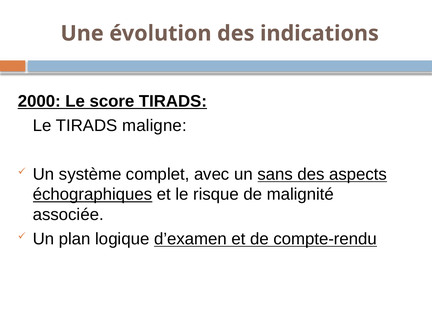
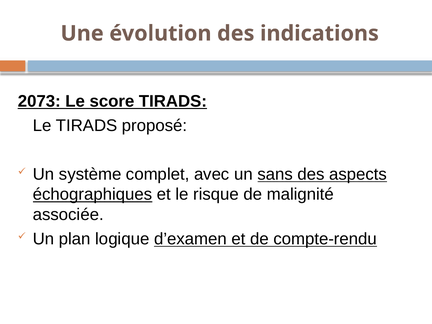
2000: 2000 -> 2073
maligne: maligne -> proposé
